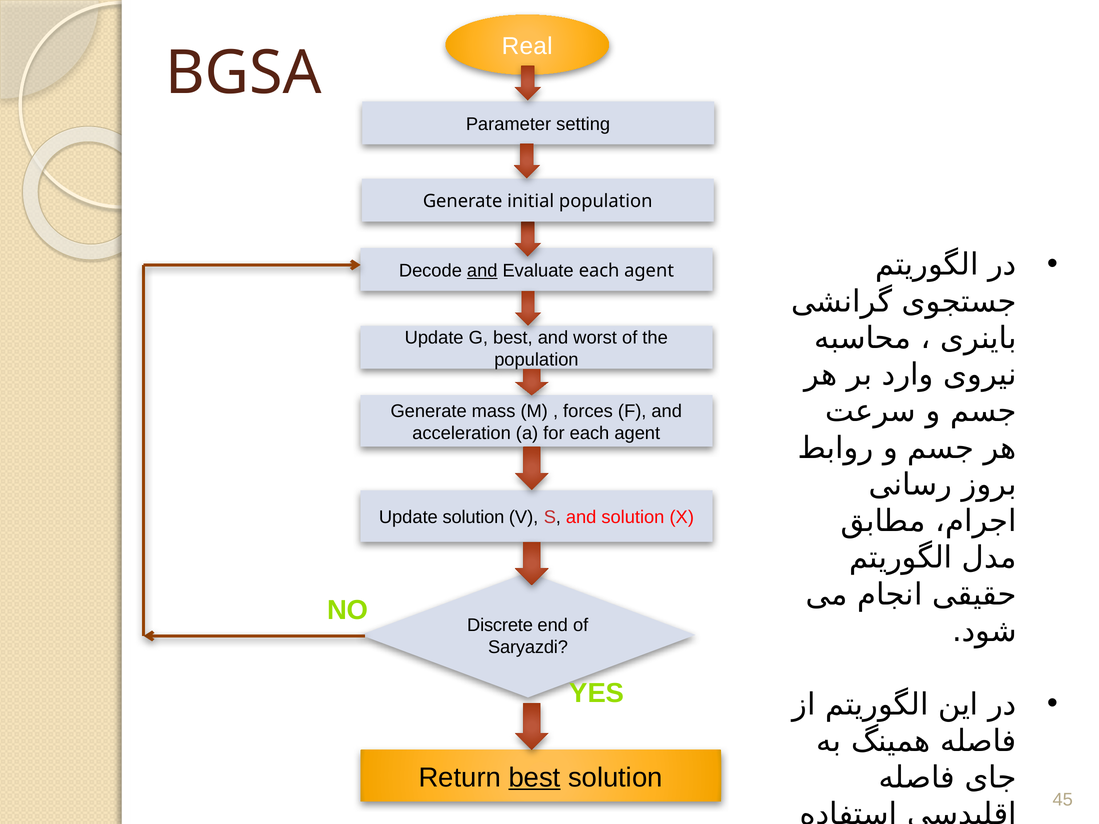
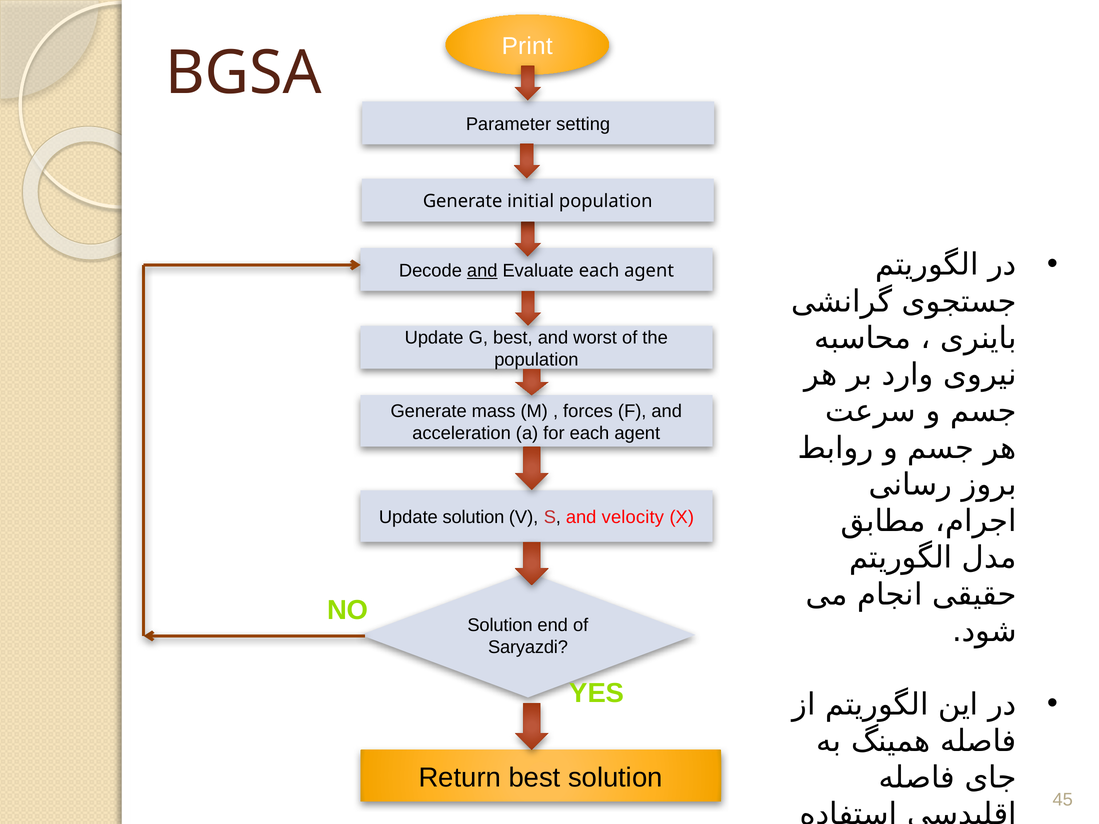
Real: Real -> Print
and solution: solution -> velocity
Discrete at (500, 625): Discrete -> Solution
best at (534, 778) underline: present -> none
